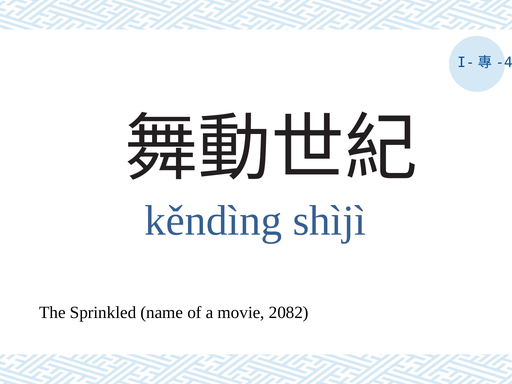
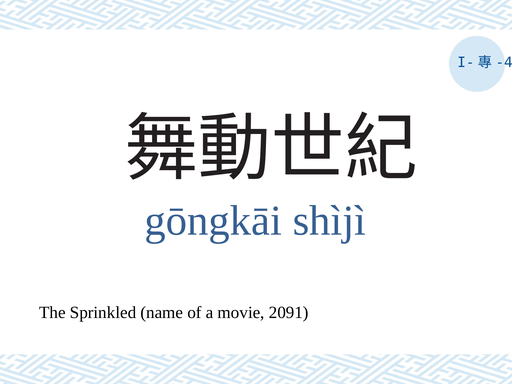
kěndìng: kěndìng -> gōngkāi
2082: 2082 -> 2091
